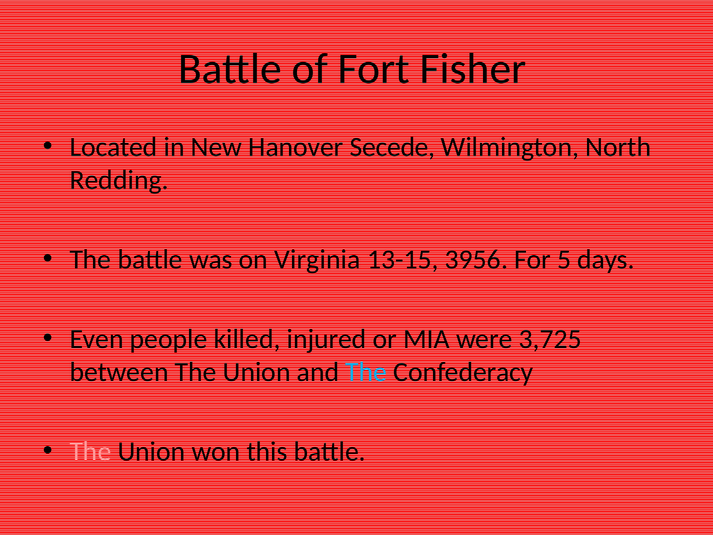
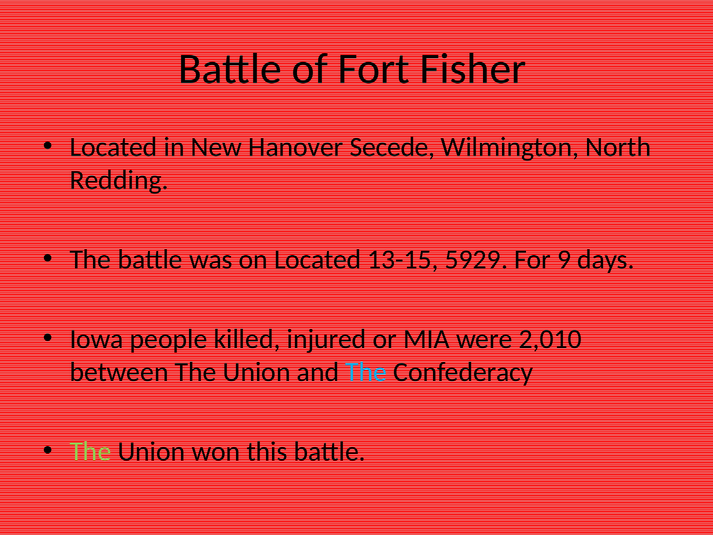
on Virginia: Virginia -> Located
3956: 3956 -> 5929
5: 5 -> 9
Even: Even -> Iowa
3,725: 3,725 -> 2,010
The at (90, 451) colour: pink -> light green
